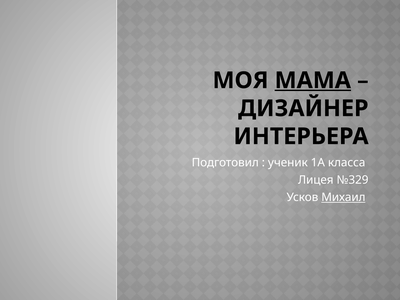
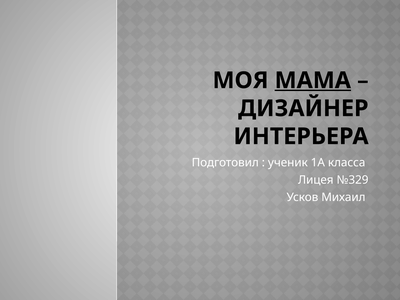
Михаил underline: present -> none
